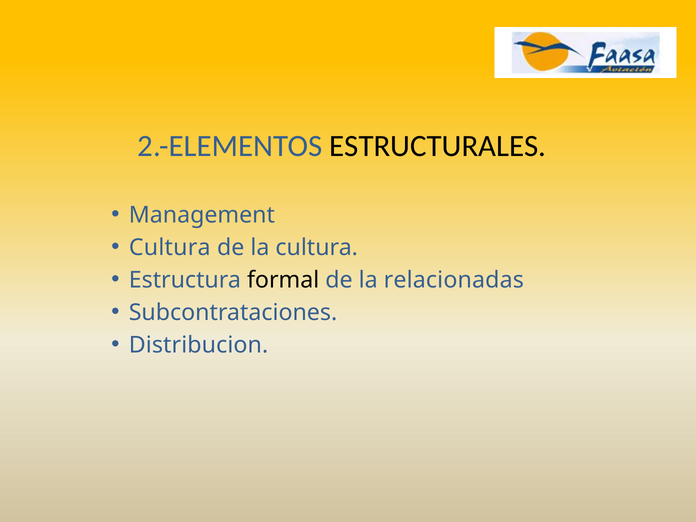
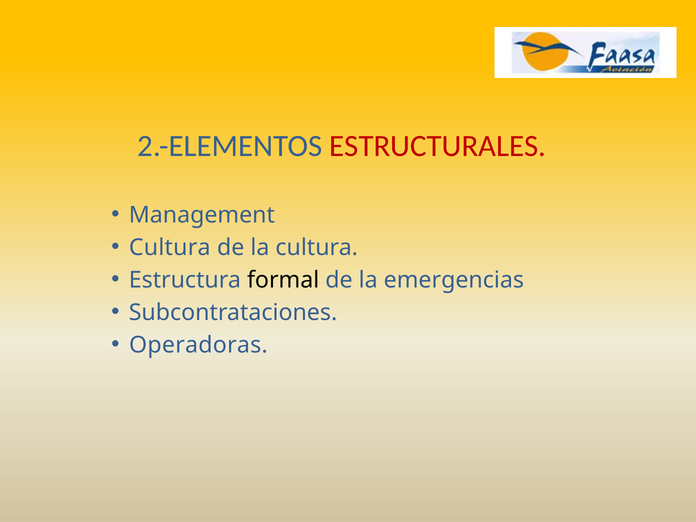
ESTRUCTURALES colour: black -> red
relacionadas: relacionadas -> emergencias
Distribucion: Distribucion -> Operadoras
